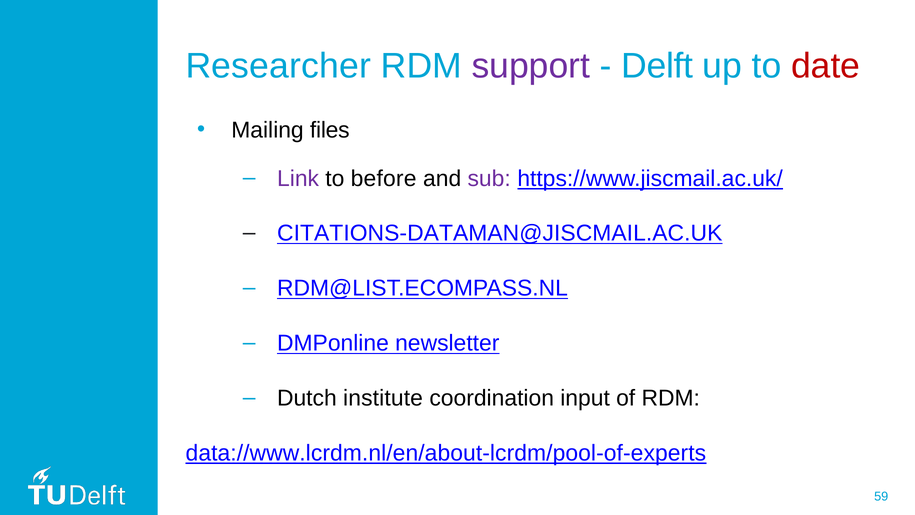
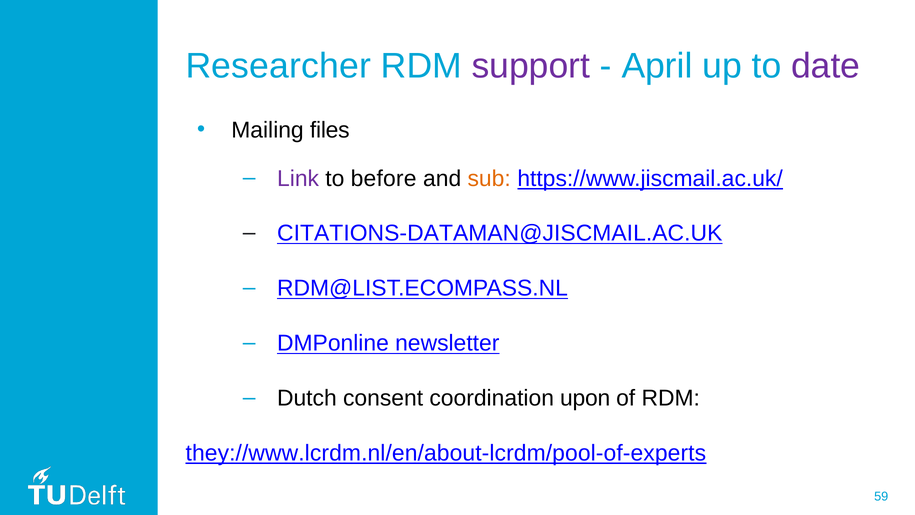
Delft: Delft -> April
date colour: red -> purple
sub colour: purple -> orange
institute: institute -> consent
input: input -> upon
data://www.lcrdm.nl/en/about-lcrdm/pool-of-experts: data://www.lcrdm.nl/en/about-lcrdm/pool-of-experts -> they://www.lcrdm.nl/en/about-lcrdm/pool-of-experts
